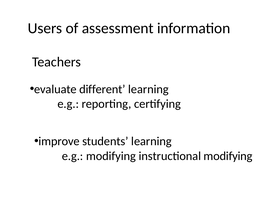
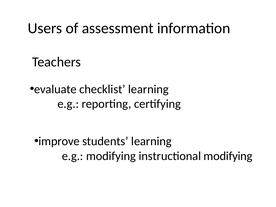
different: different -> checklist
